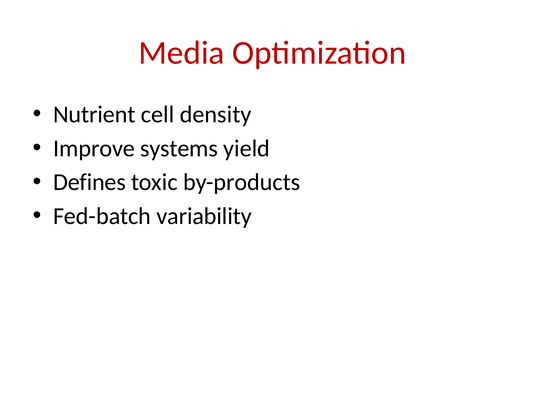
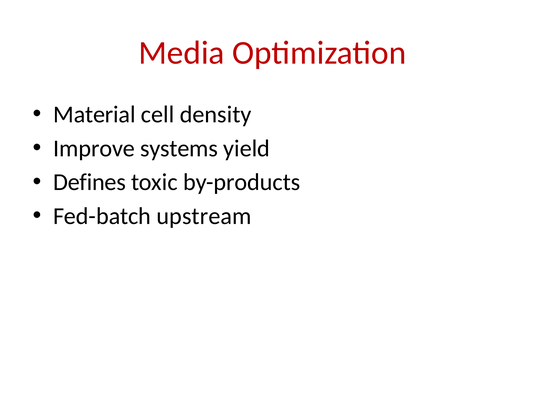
Nutrient: Nutrient -> Material
variability: variability -> upstream
